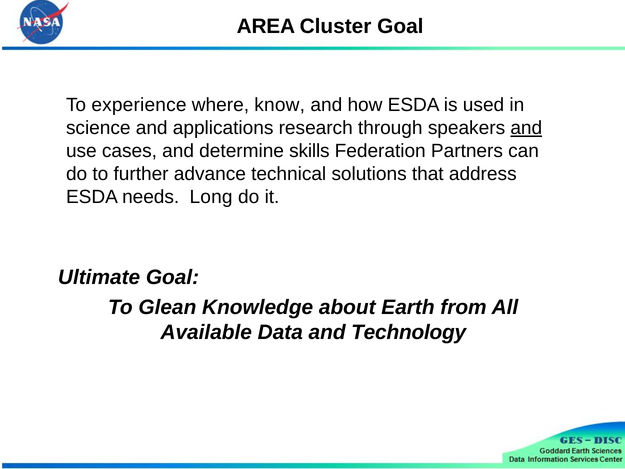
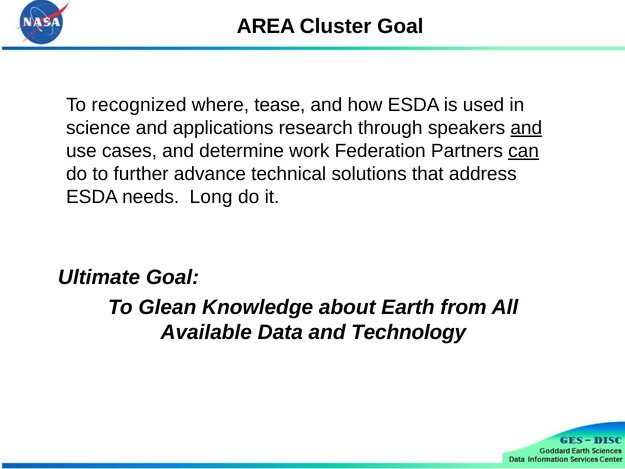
experience: experience -> recognized
know: know -> tease
skills: skills -> work
can underline: none -> present
